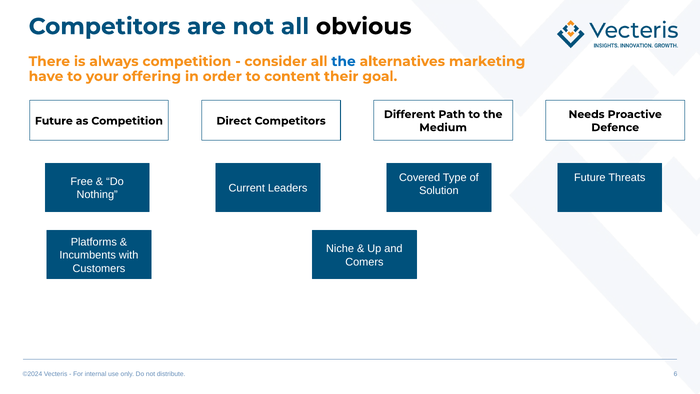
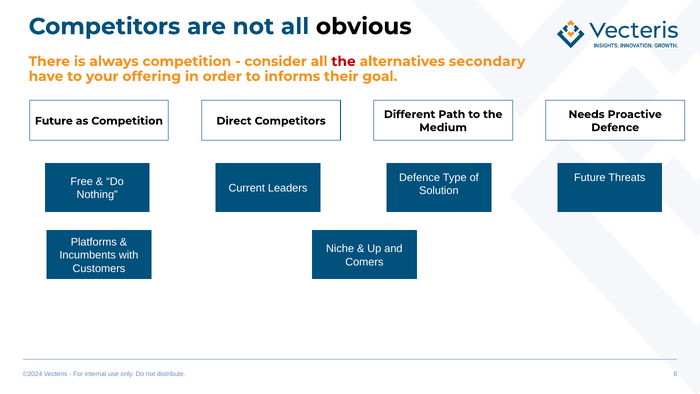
the at (344, 61) colour: blue -> red
marketing: marketing -> secondary
content: content -> informs
Covered at (420, 178): Covered -> Defence
